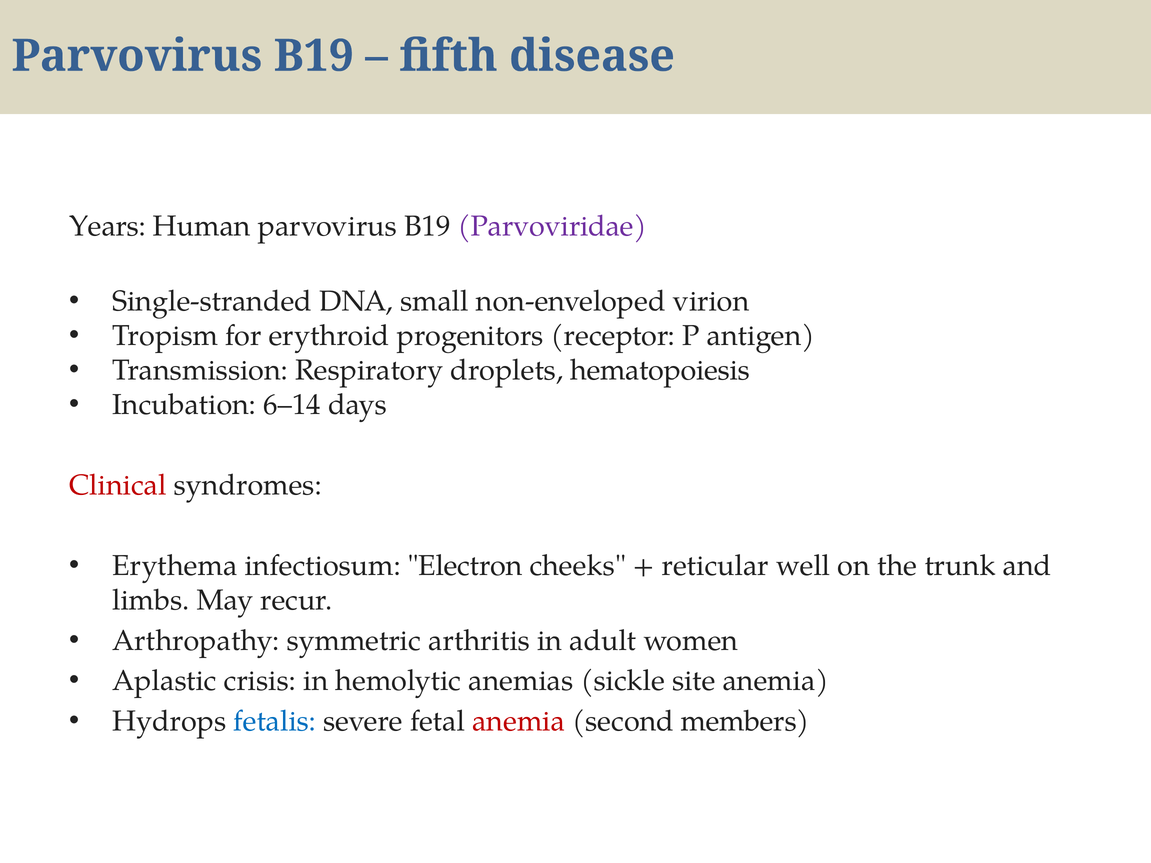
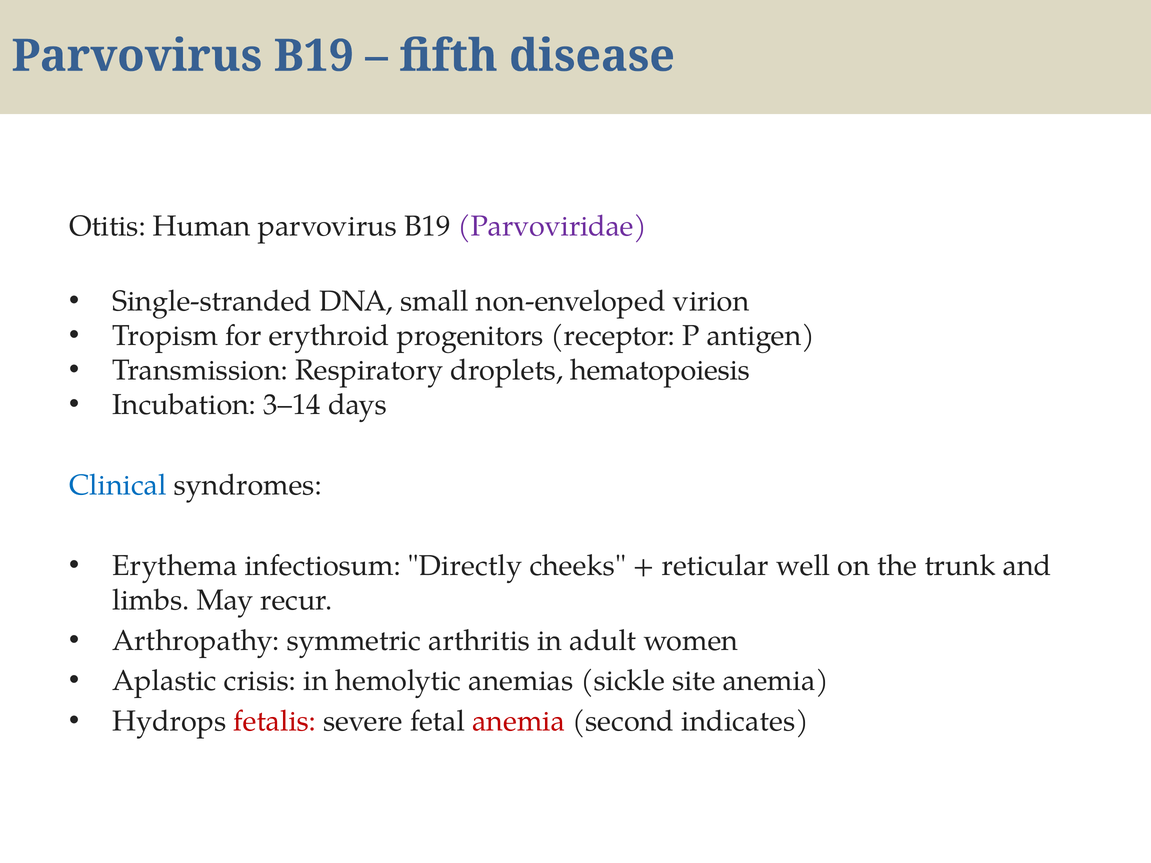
Years: Years -> Otitis
6–14: 6–14 -> 3–14
Clinical colour: red -> blue
Electron: Electron -> Directly
fetalis colour: blue -> red
members: members -> indicates
